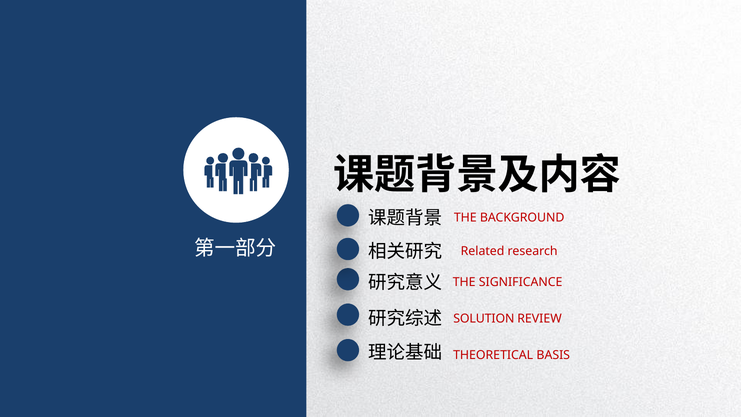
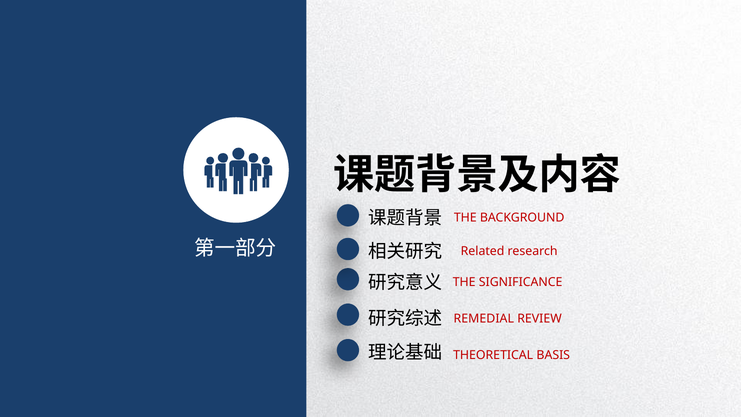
SOLUTION: SOLUTION -> REMEDIAL
